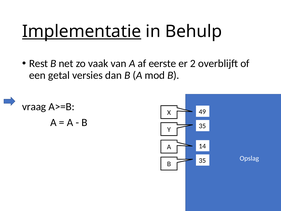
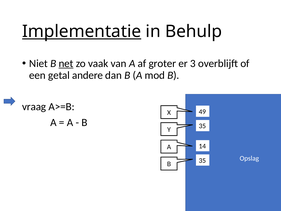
Rest: Rest -> Niet
net underline: none -> present
eerste: eerste -> groter
2: 2 -> 3
versies: versies -> andere
